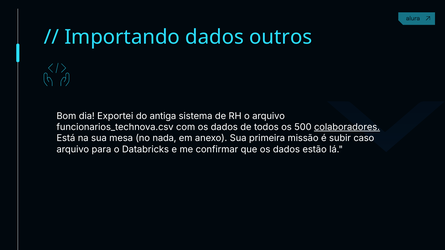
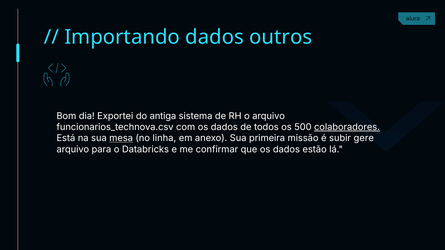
mesa underline: none -> present
nada: nada -> linha
caso: caso -> gere
